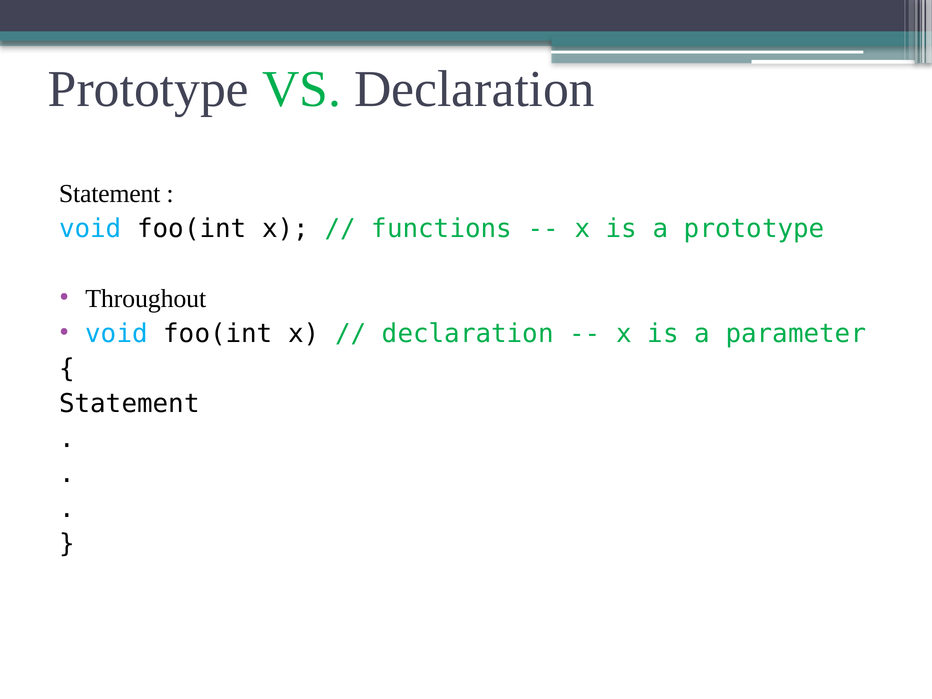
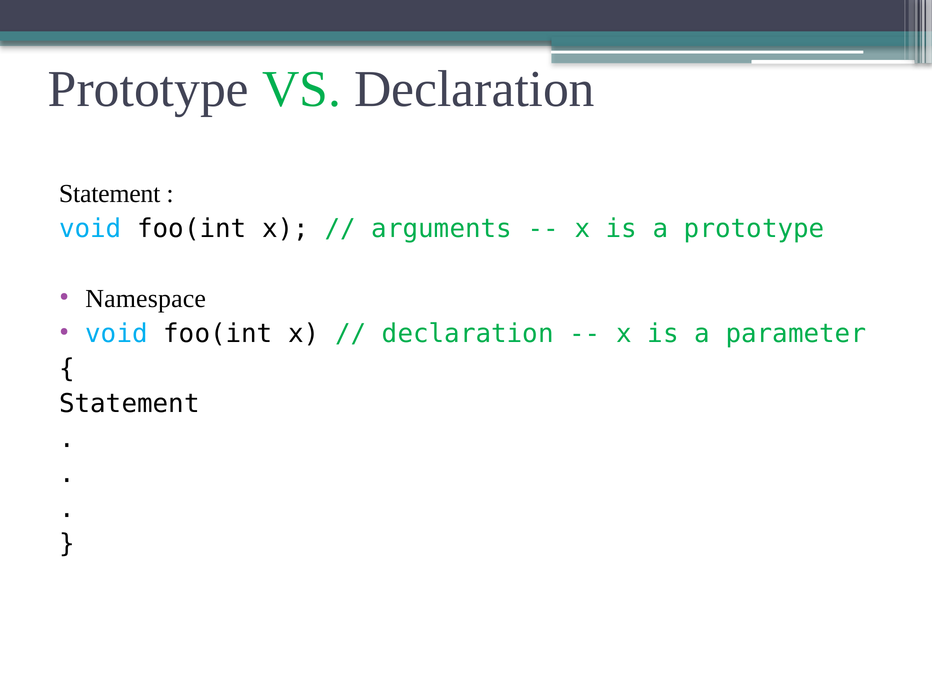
functions: functions -> arguments
Throughout: Throughout -> Namespace
